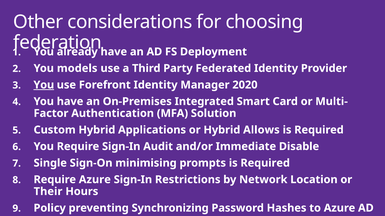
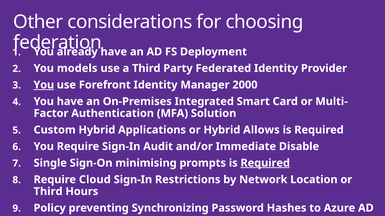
2020: 2020 -> 2000
Required at (265, 163) underline: none -> present
Require Azure: Azure -> Cloud
Their at (48, 192): Their -> Third
